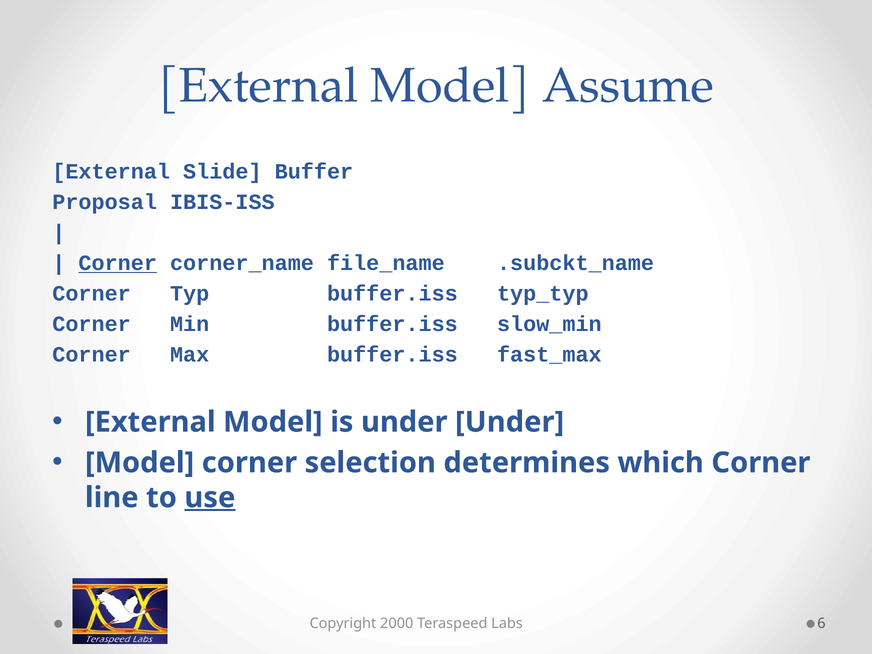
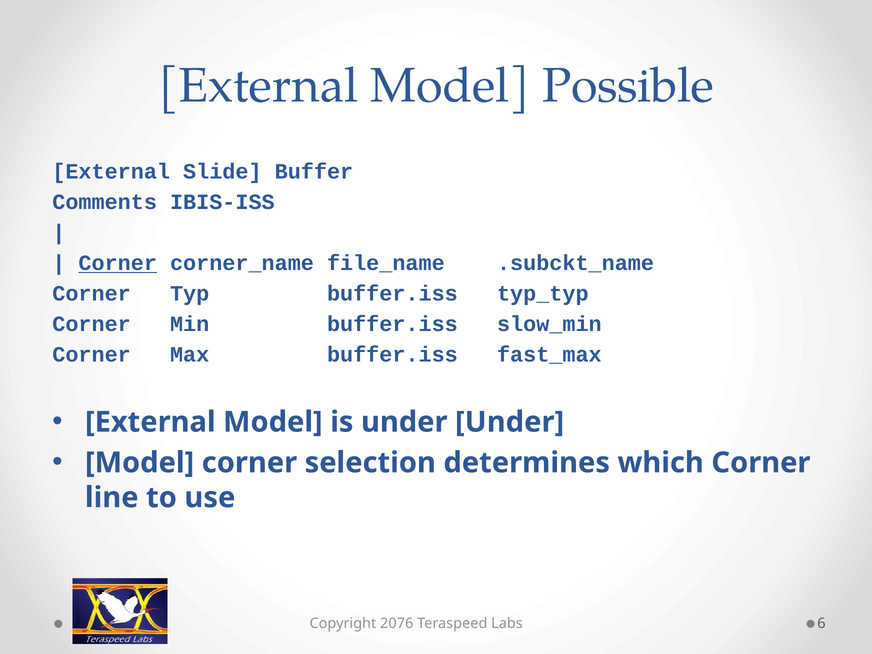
Assume: Assume -> Possible
Proposal: Proposal -> Comments
use underline: present -> none
2000: 2000 -> 2076
